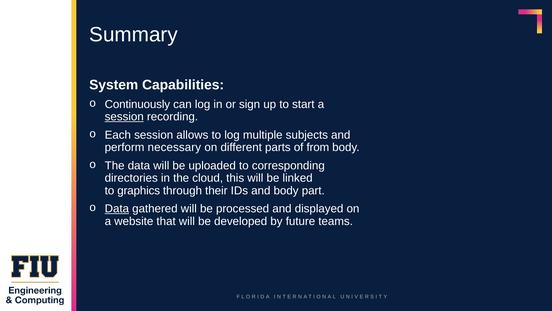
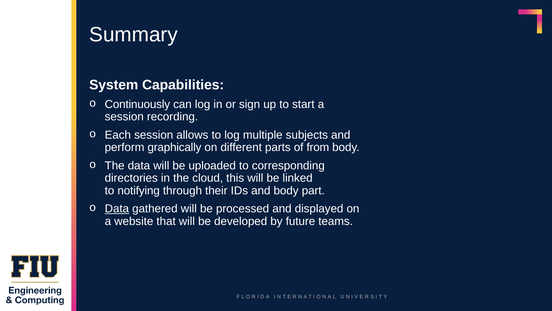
session at (124, 117) underline: present -> none
necessary: necessary -> graphically
graphics: graphics -> notifying
